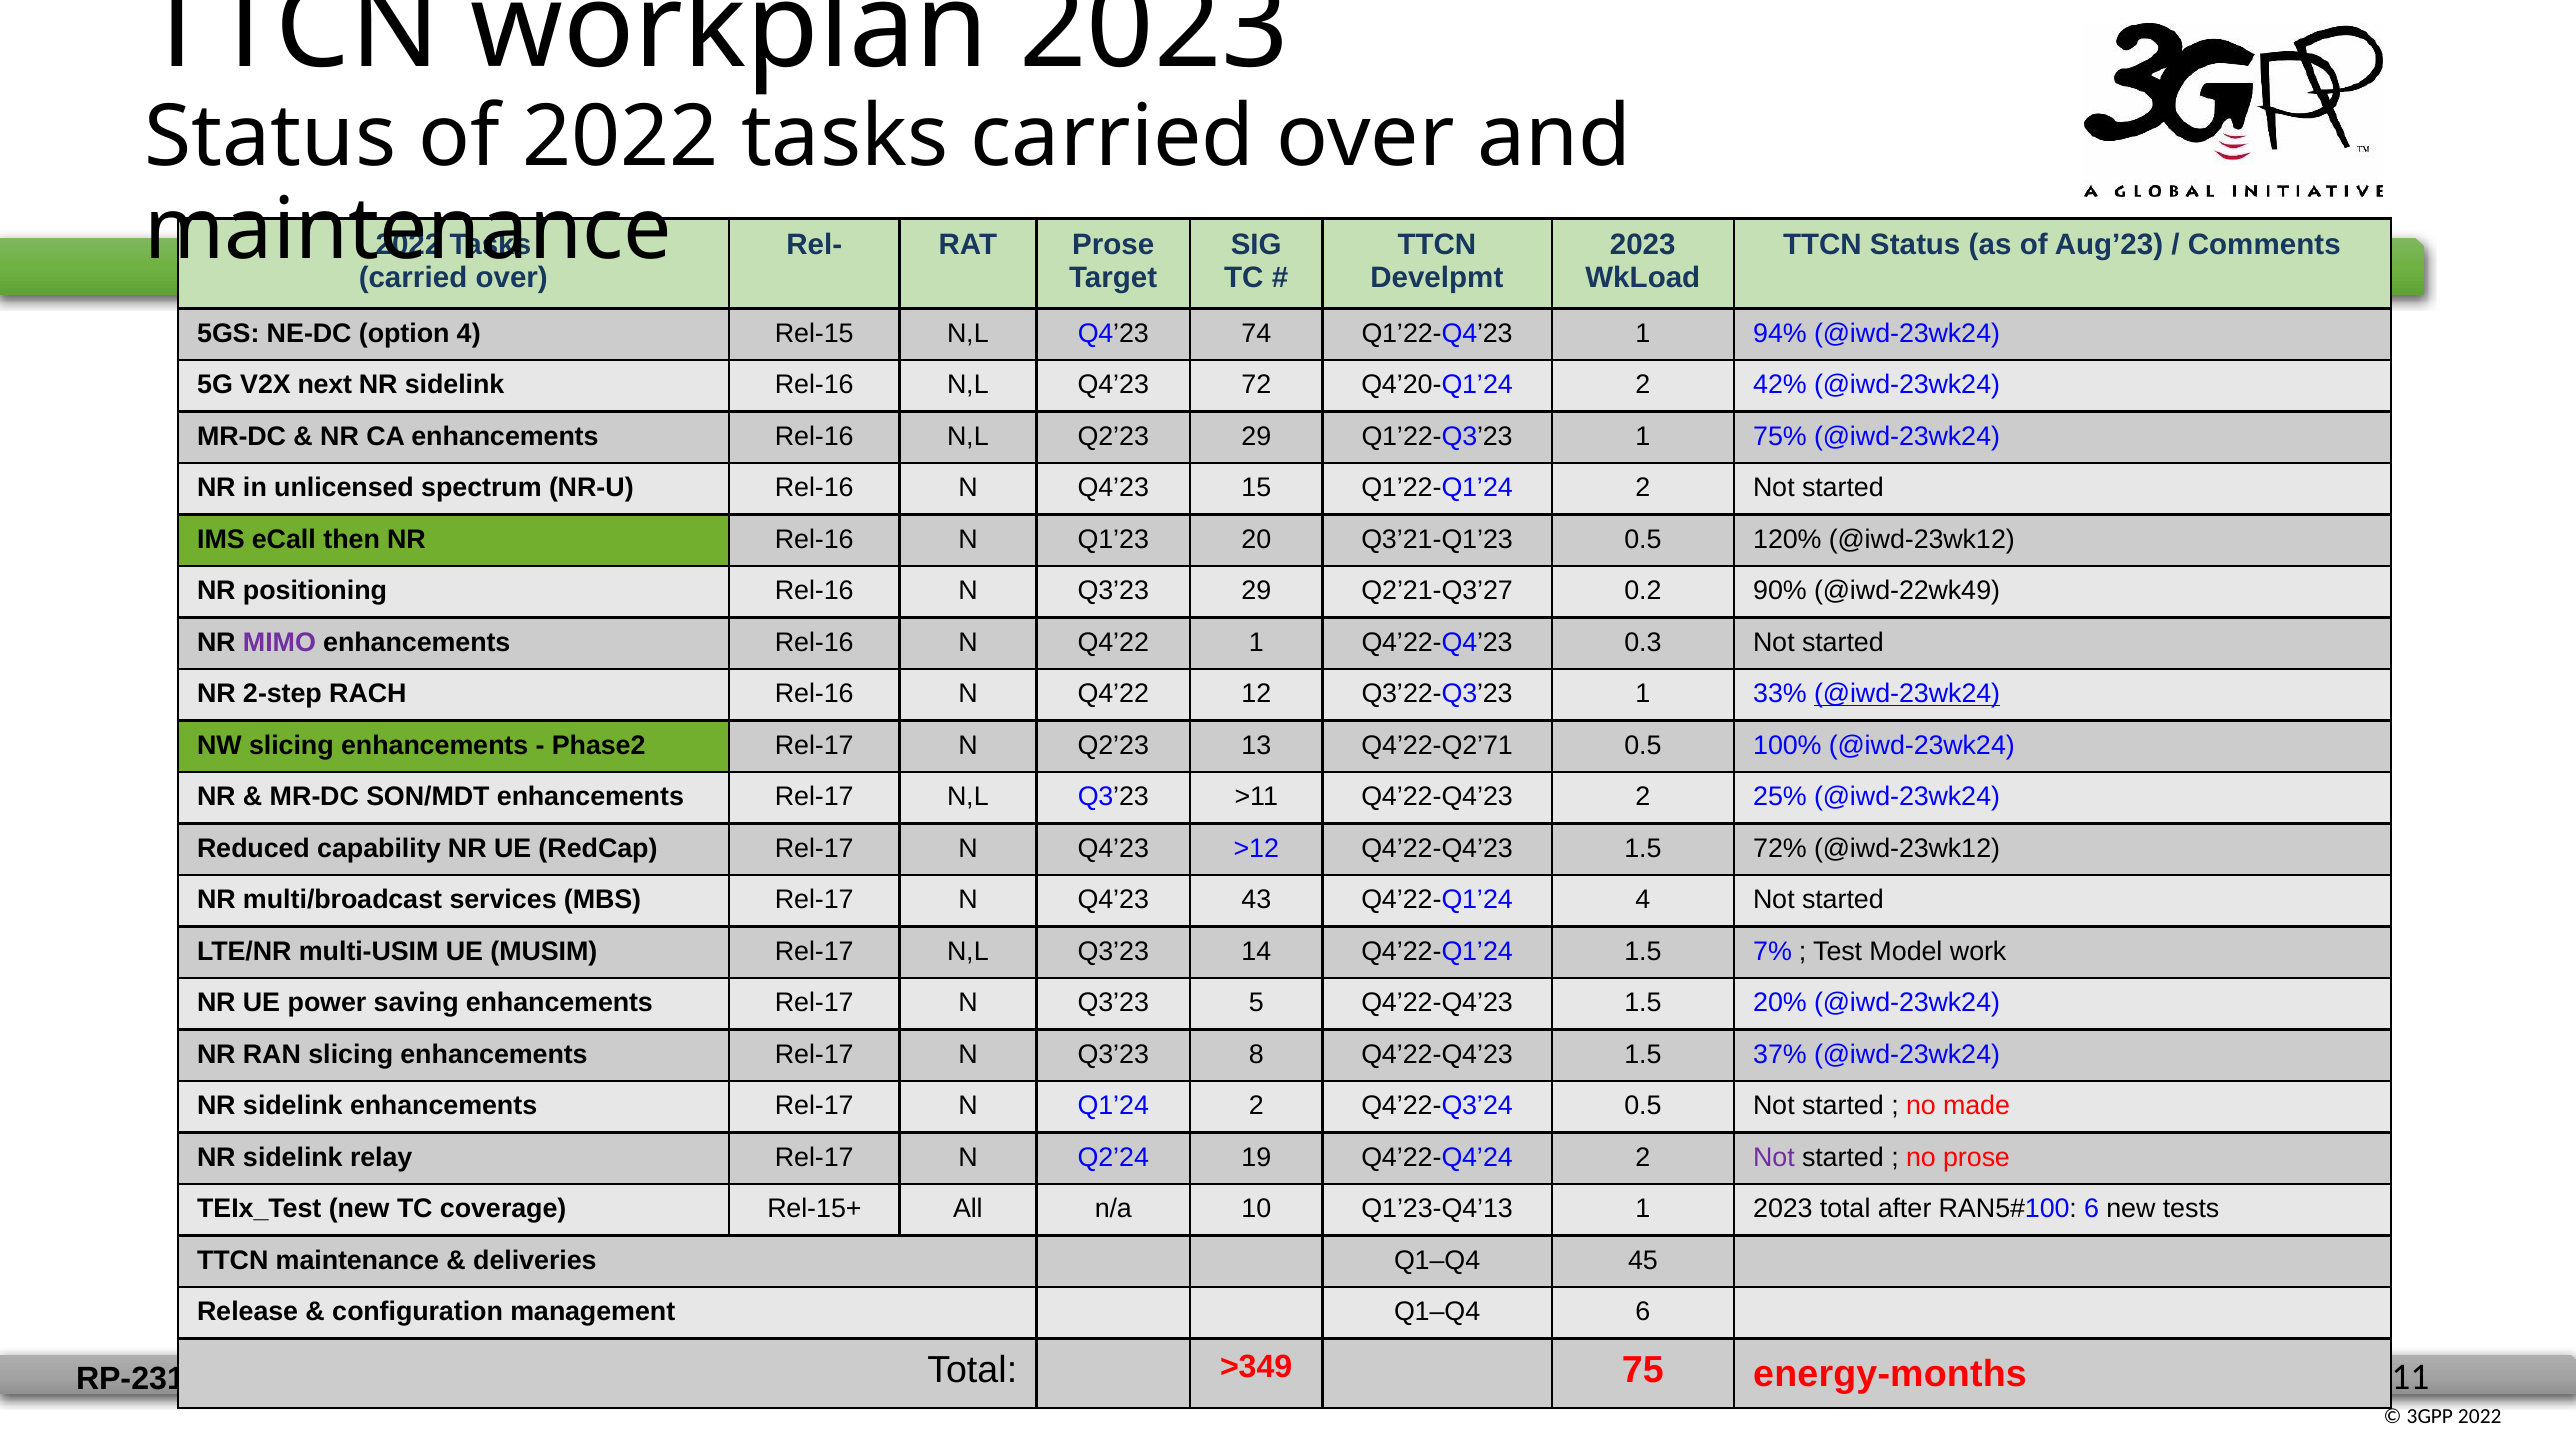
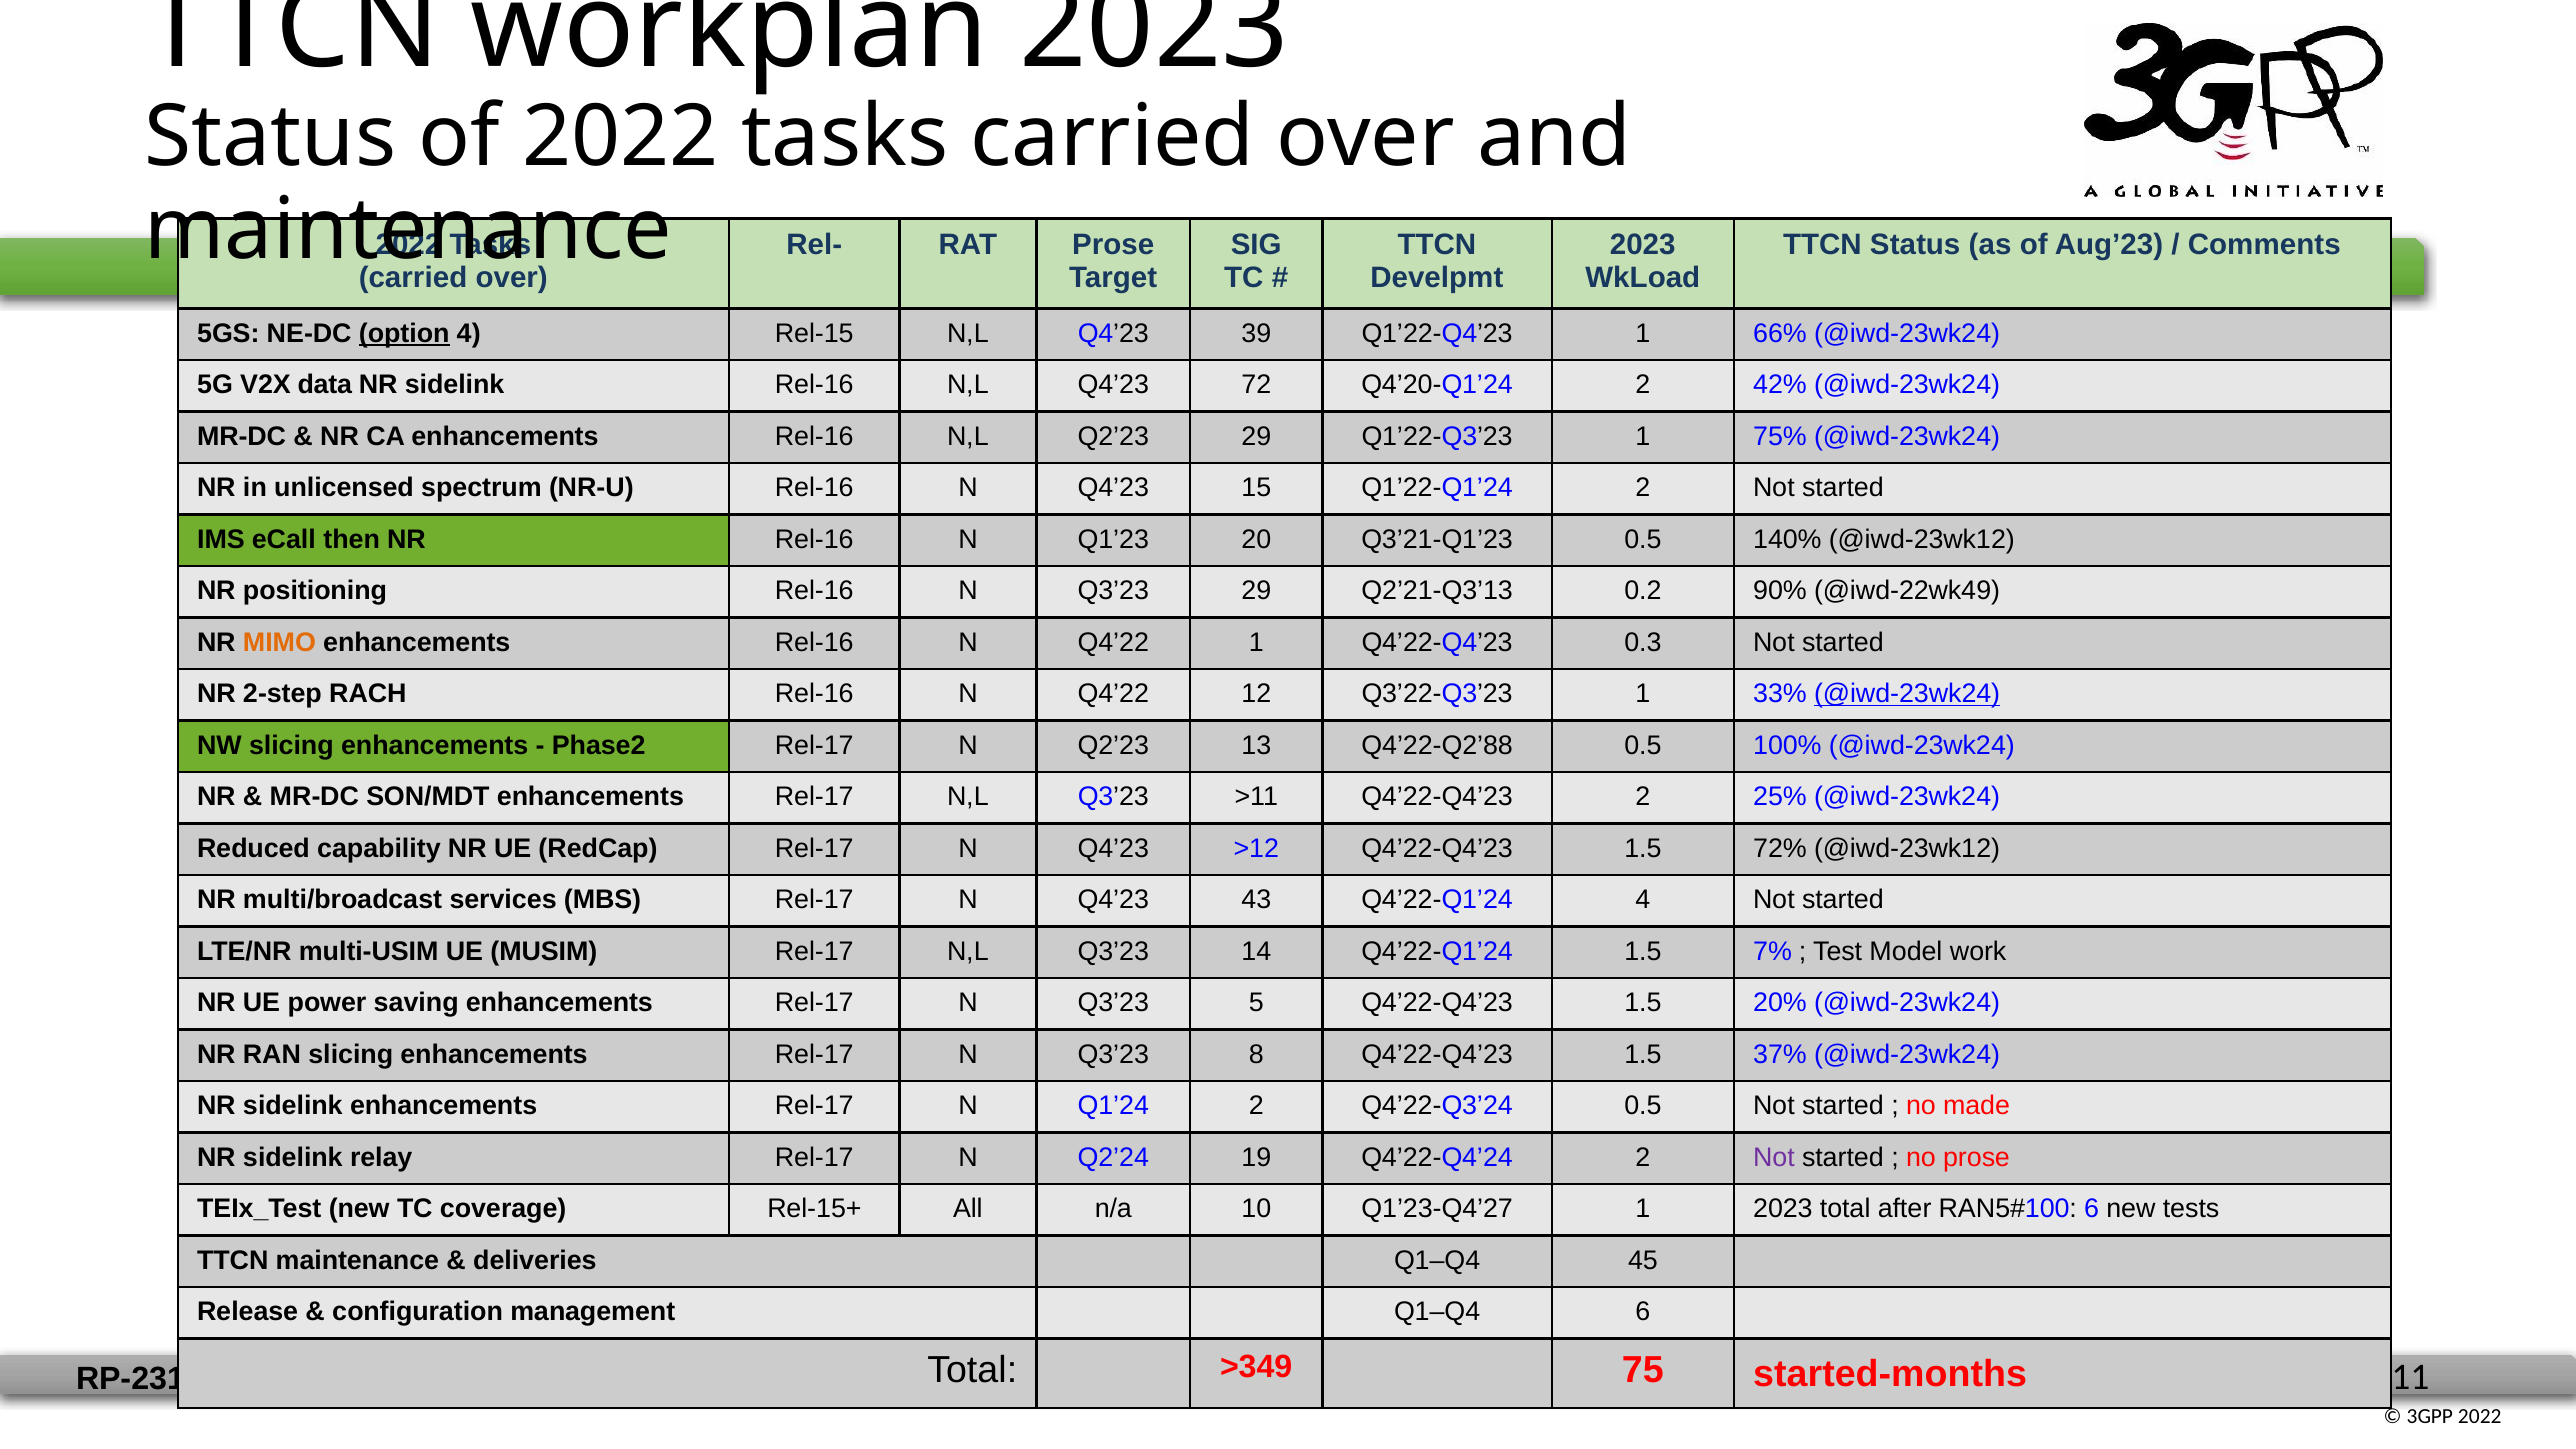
option underline: none -> present
74: 74 -> 39
94%: 94% -> 66%
next: next -> data
120%: 120% -> 140%
Q2’21-Q3’27: Q2’21-Q3’27 -> Q2’21-Q3’13
MIMO colour: purple -> orange
Q4’22-Q2’71: Q4’22-Q2’71 -> Q4’22-Q2’88
Q1’23-Q4’13: Q1’23-Q4’13 -> Q1’23-Q4’27
energy-months: energy-months -> started-months
